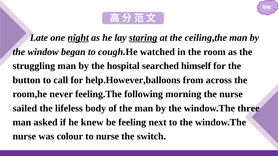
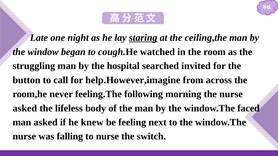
night underline: present -> none
himself: himself -> invited
help.However,balloons: help.However,balloons -> help.However,imagine
sailed at (25, 108): sailed -> asked
three: three -> faced
colour: colour -> falling
